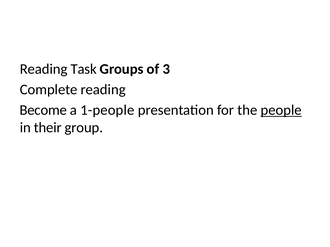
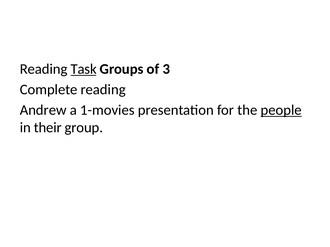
Task underline: none -> present
Become: Become -> Andrew
1-people: 1-people -> 1-movies
